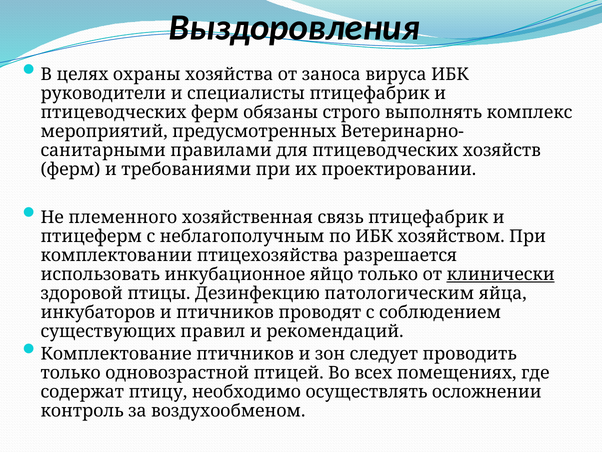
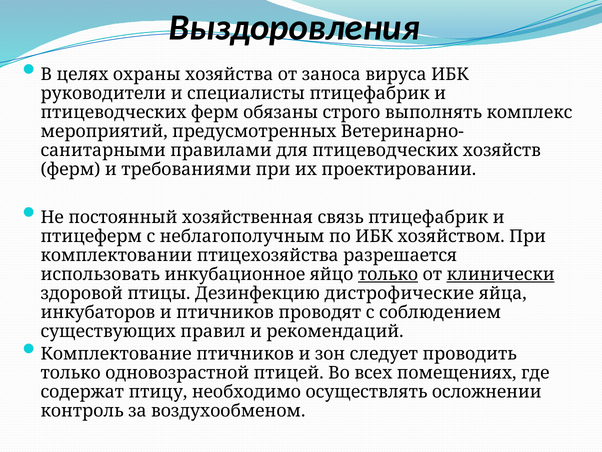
племенного: племенного -> постоянный
только at (388, 274) underline: none -> present
патологическим: патологическим -> дистрофические
